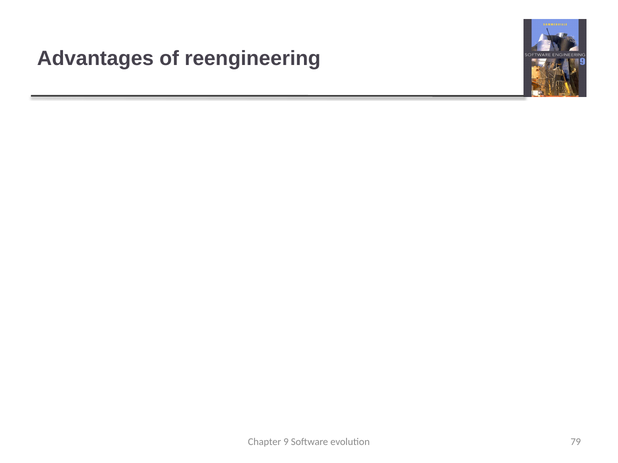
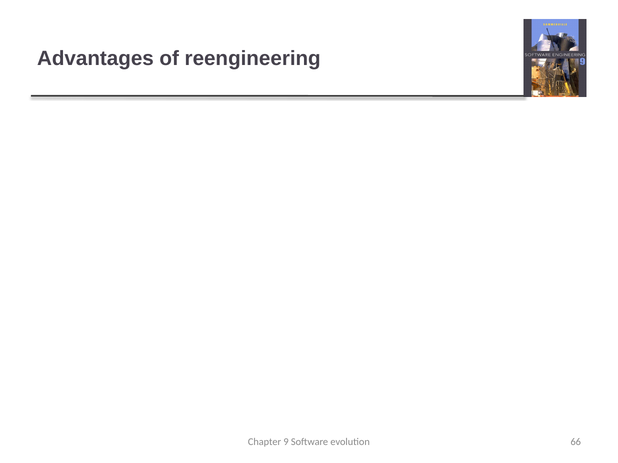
79: 79 -> 66
